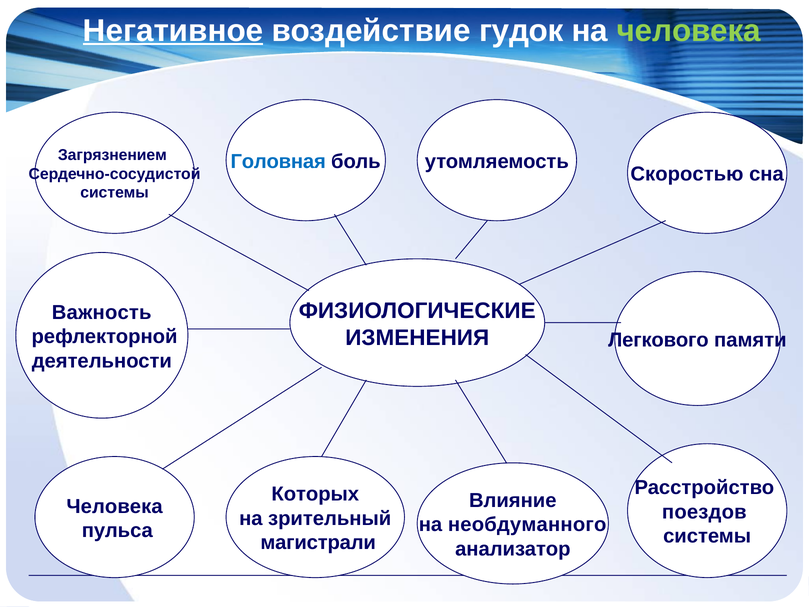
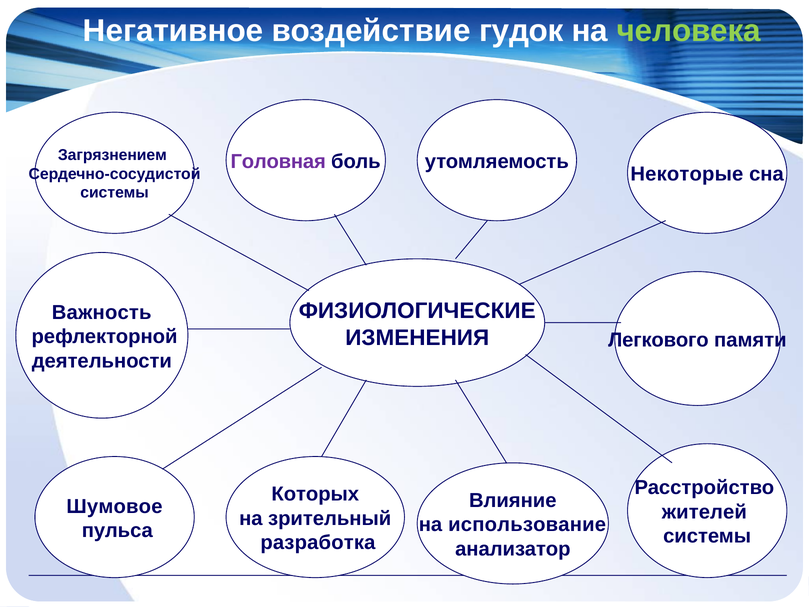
Негативное underline: present -> none
Головная colour: blue -> purple
Скоростью: Скоростью -> Некоторые
Человека at (115, 506): Человека -> Шумовое
поездов: поездов -> жителей
необдуманного: необдуманного -> использование
магистрали: магистрали -> разработка
